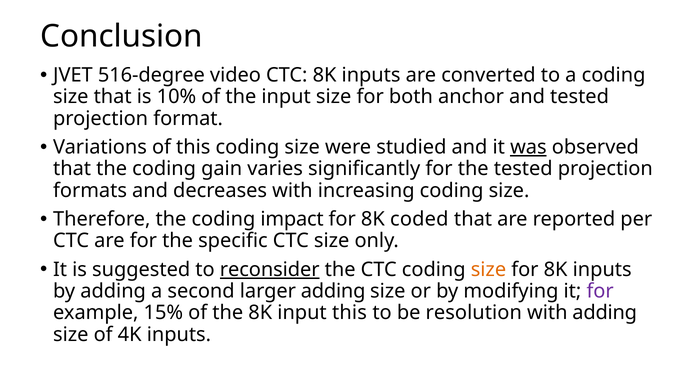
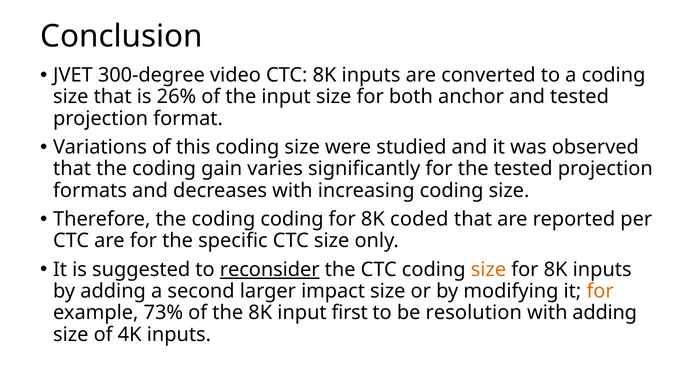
516-degree: 516-degree -> 300-degree
10%: 10% -> 26%
was underline: present -> none
coding impact: impact -> coding
larger adding: adding -> impact
for at (600, 291) colour: purple -> orange
15%: 15% -> 73%
input this: this -> first
